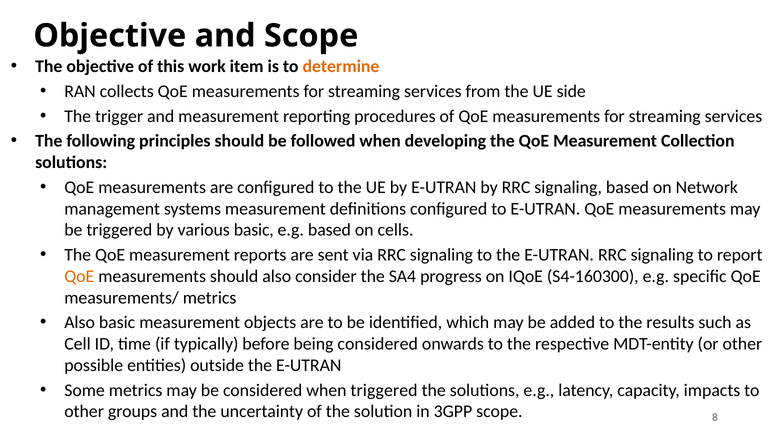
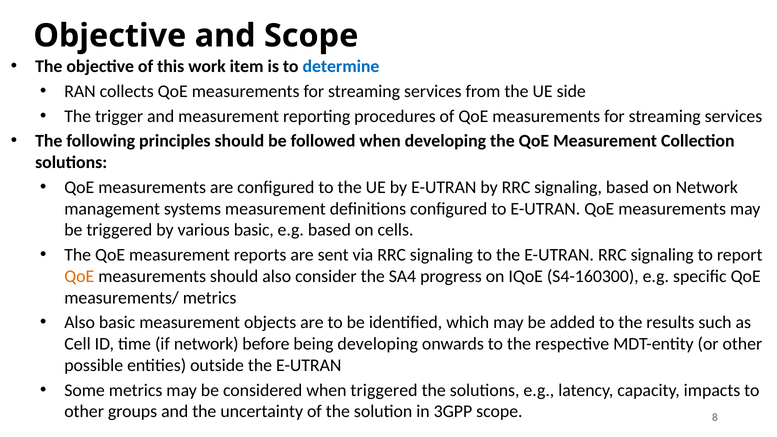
determine colour: orange -> blue
if typically: typically -> network
being considered: considered -> developing
